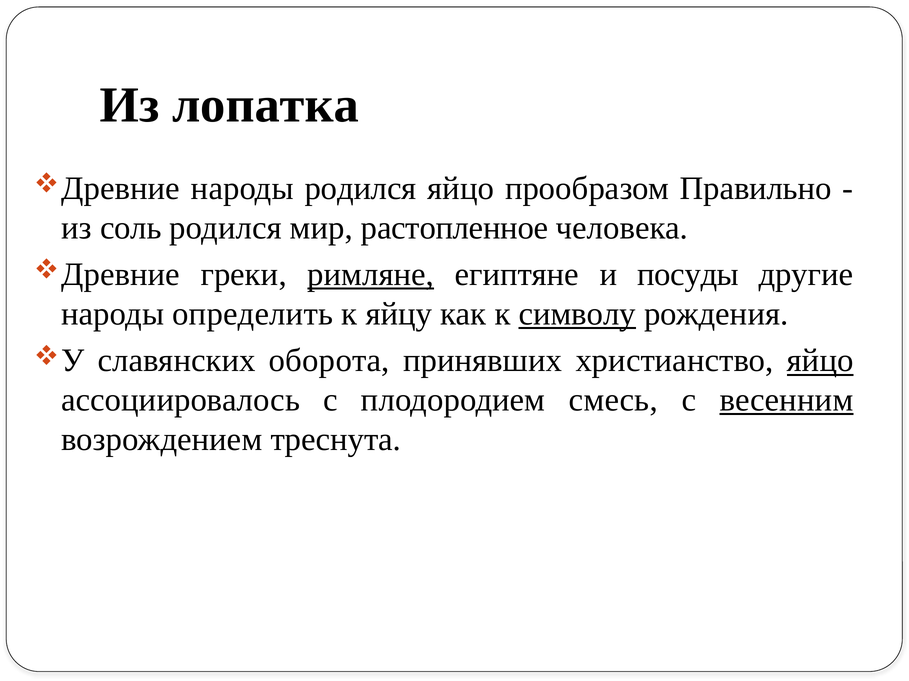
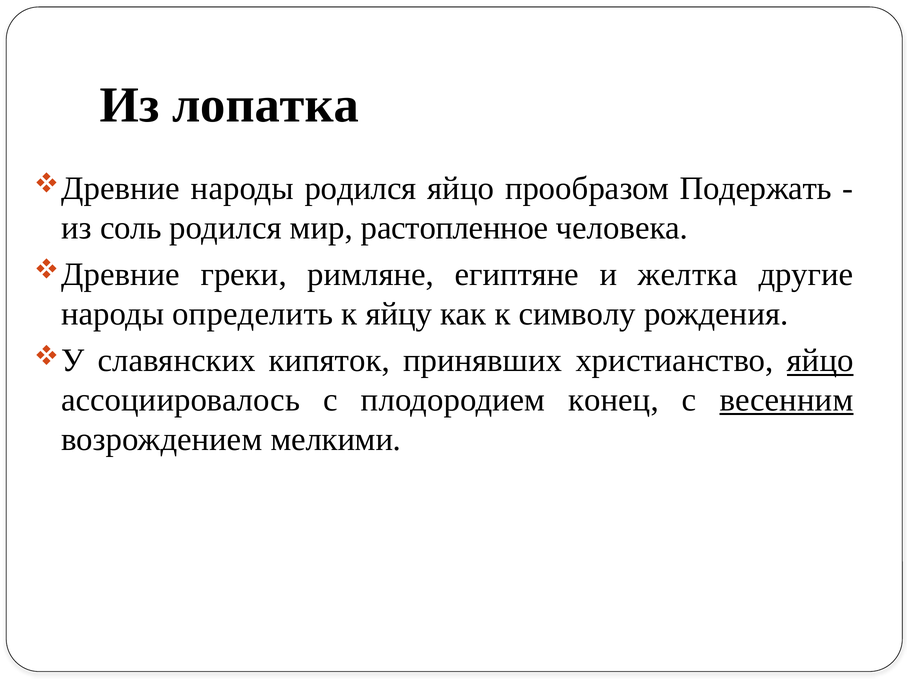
Правильно: Правильно -> Подержать
римляне underline: present -> none
посуды: посуды -> желтка
символу underline: present -> none
оборота: оборота -> кипяток
смесь: смесь -> конец
треснута: треснута -> мелкими
